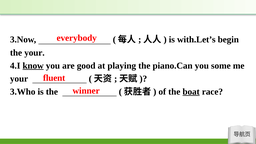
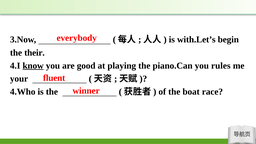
the your: your -> their
some: some -> rules
3.Who: 3.Who -> 4.Who
boat underline: present -> none
